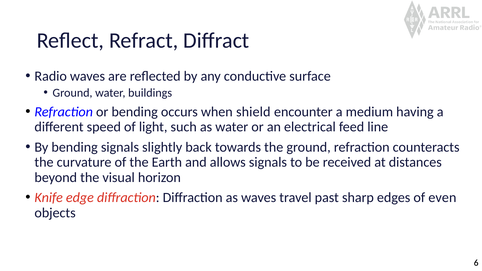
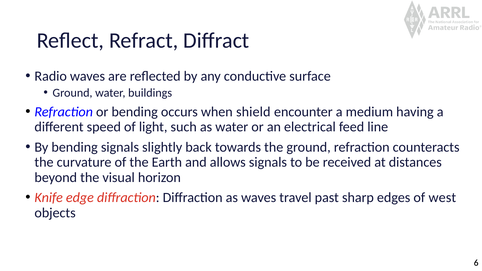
even: even -> west
